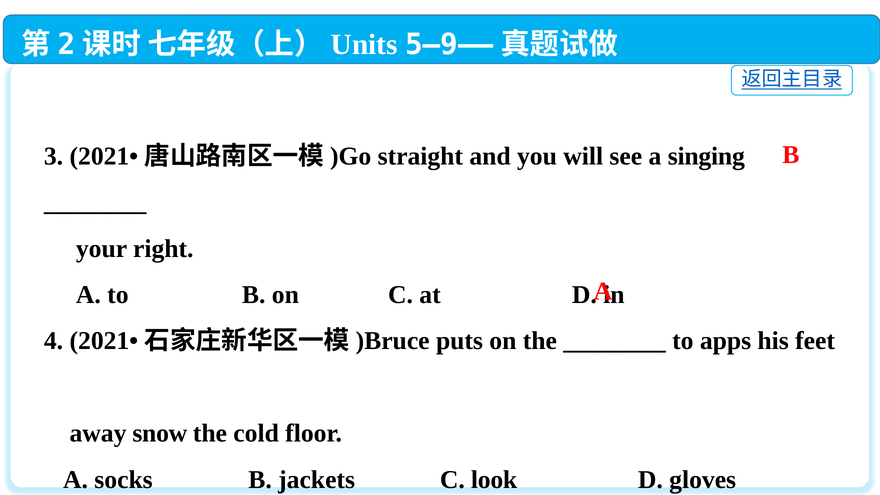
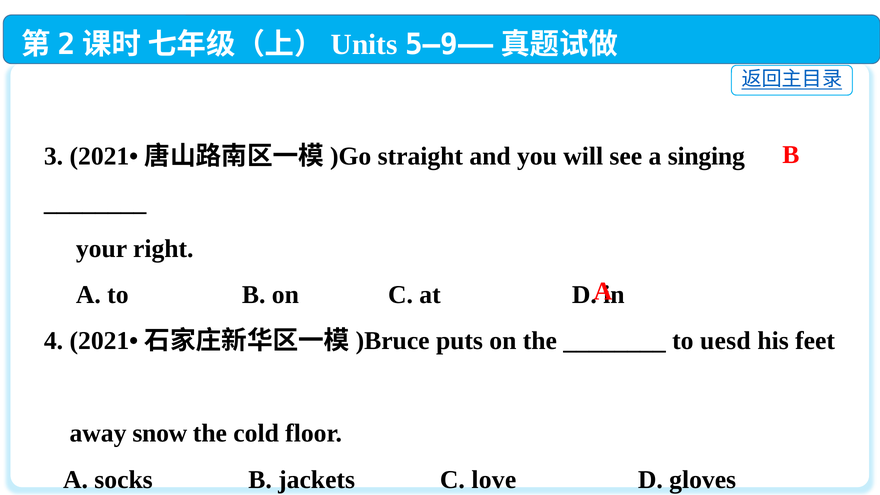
apps: apps -> uesd
look: look -> love
